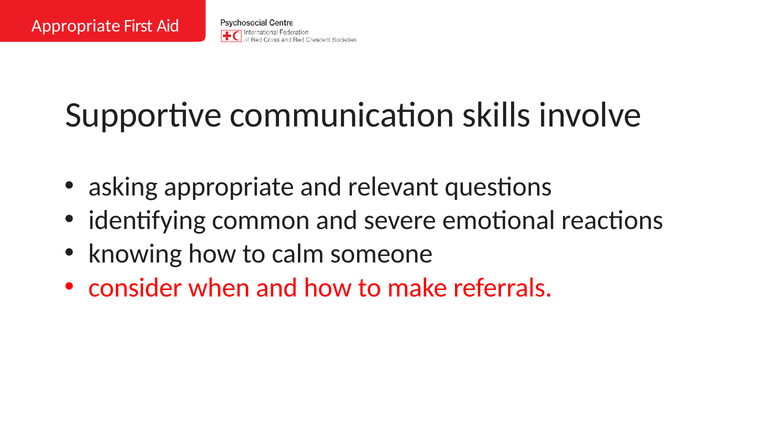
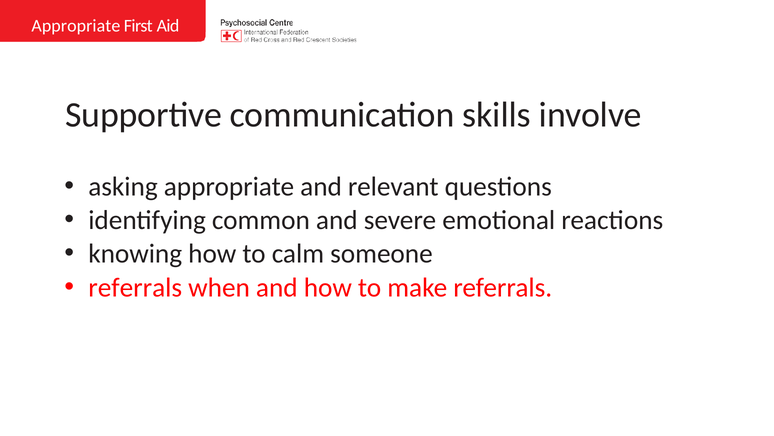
consider at (135, 287): consider -> referrals
